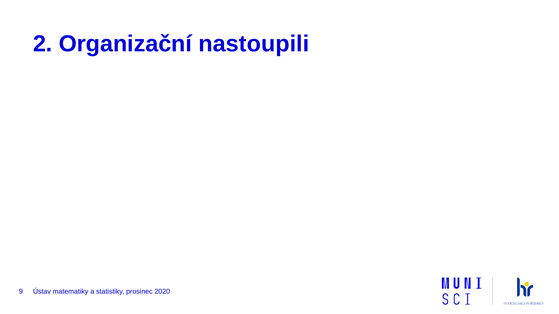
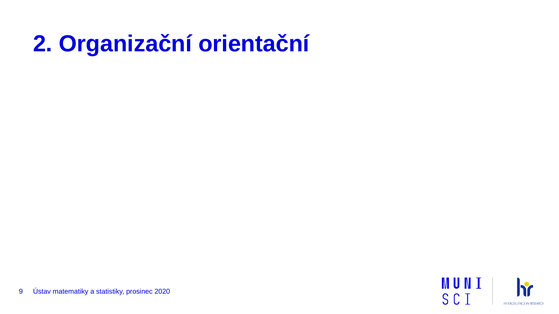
nastoupili: nastoupili -> orientační
